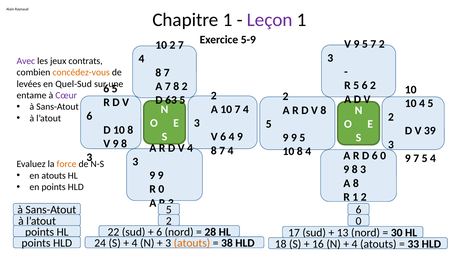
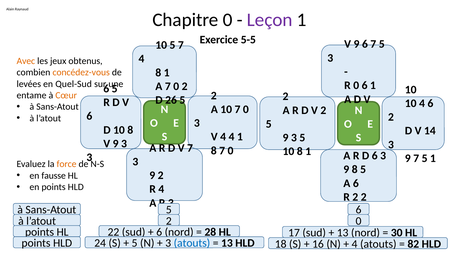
Chapitre 1: 1 -> 0
5-9: 5-9 -> 5-5
5 at (365, 44): 5 -> 6
2 at (382, 44): 2 -> 5
2 at (172, 45): 2 -> 5
Avec colour: purple -> orange
contrats: contrats -> obtenus
7 at (167, 73): 7 -> 1
5 at (356, 86): 5 -> 0
6 2: 2 -> 1
8 at (176, 86): 8 -> 0
Cœur colour: purple -> orange
63: 63 -> 26
4 5: 5 -> 6
10 7 4: 4 -> 0
V 8: 8 -> 2
39: 39 -> 14
6 at (223, 137): 6 -> 4
4 9: 9 -> 1
9 at (294, 138): 9 -> 3
9 8: 8 -> 3
V 4: 4 -> 7
4 at (231, 151): 4 -> 0
8 4: 4 -> 1
D 6 0: 0 -> 3
5 4: 4 -> 1
3 at (363, 170): 3 -> 5
9 at (161, 176): 9 -> 2
en atouts: atouts -> fausse
8 at (356, 183): 8 -> 6
0 at (161, 189): 0 -> 4
1 at (355, 197): 1 -> 2
4 at (135, 243): 4 -> 5
atouts at (192, 243) colour: orange -> blue
38 at (227, 243): 38 -> 13
33: 33 -> 82
